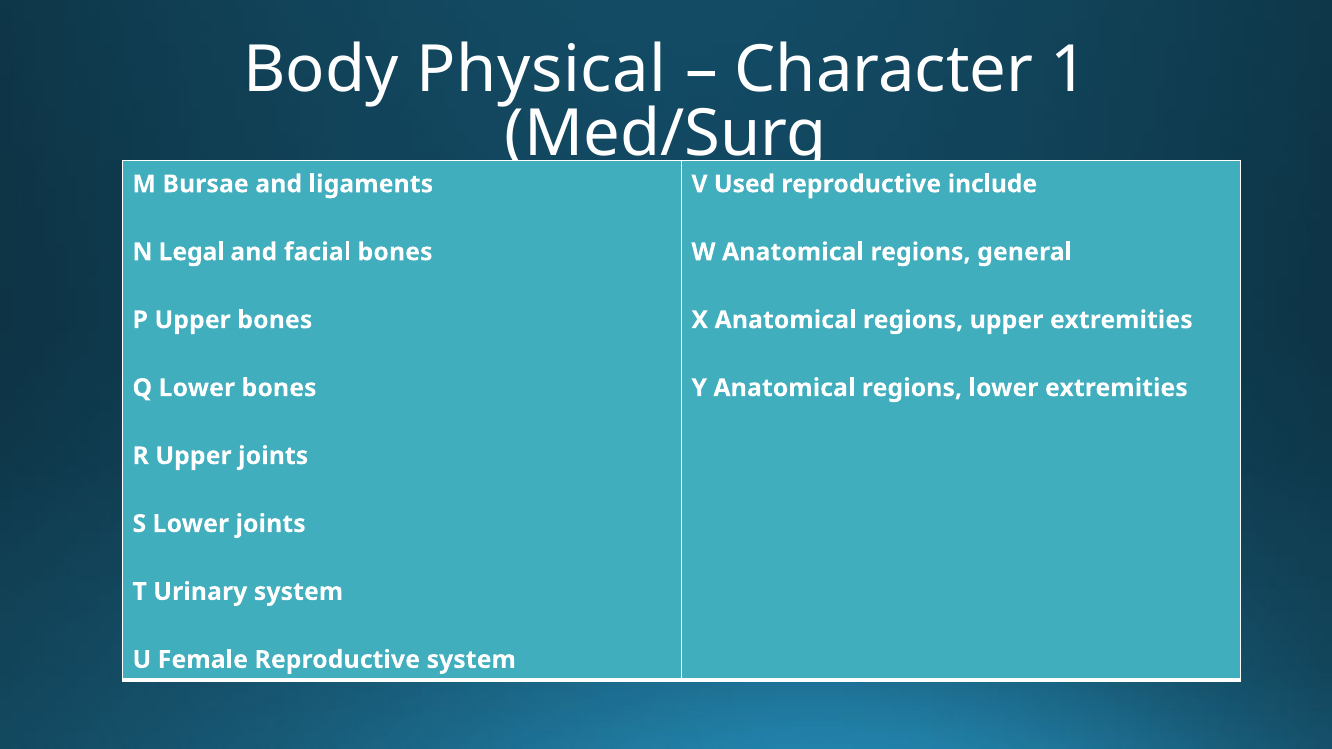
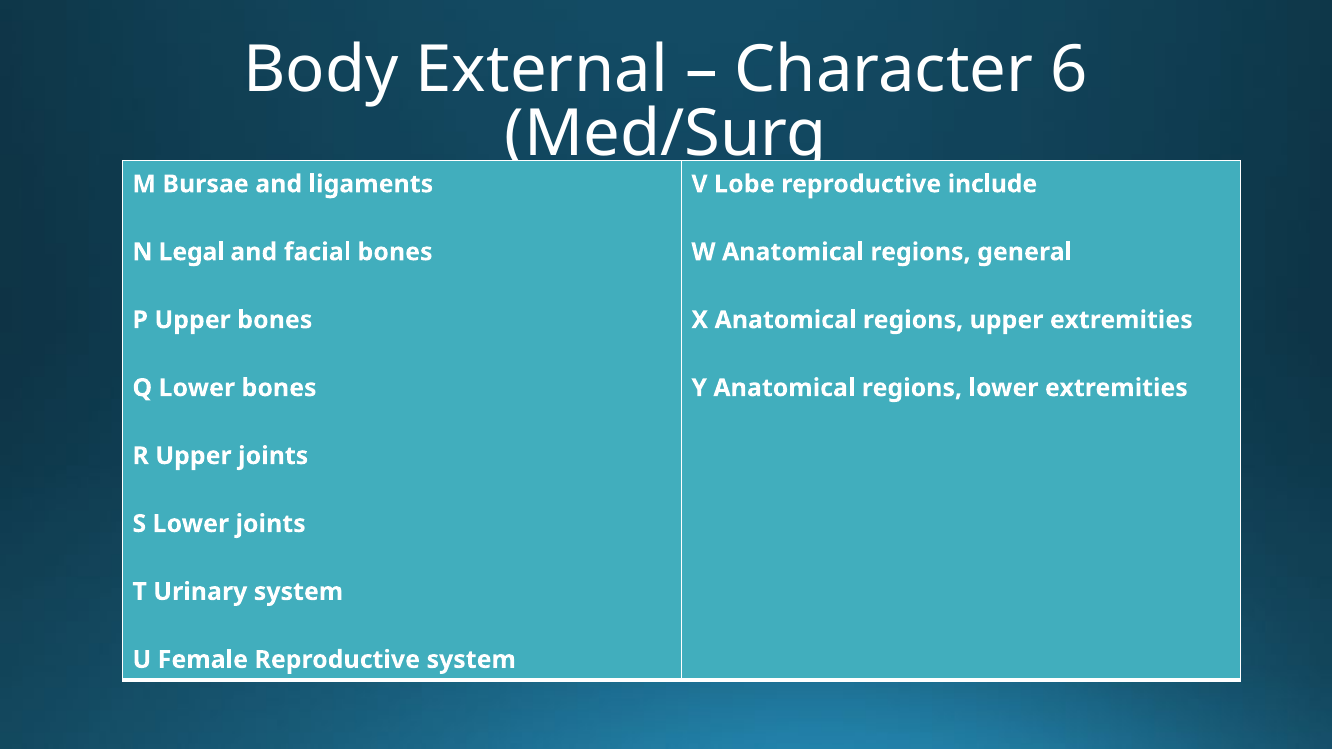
Physical: Physical -> External
1: 1 -> 6
Used: Used -> Lobe
